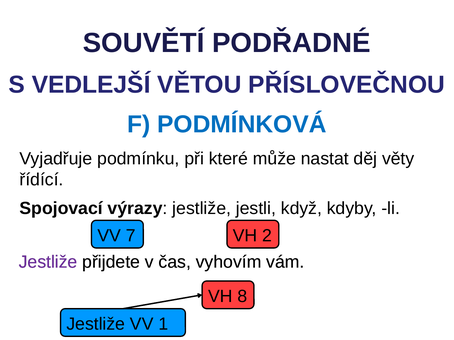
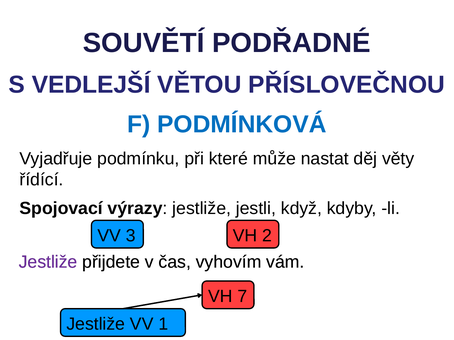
7: 7 -> 3
8: 8 -> 7
